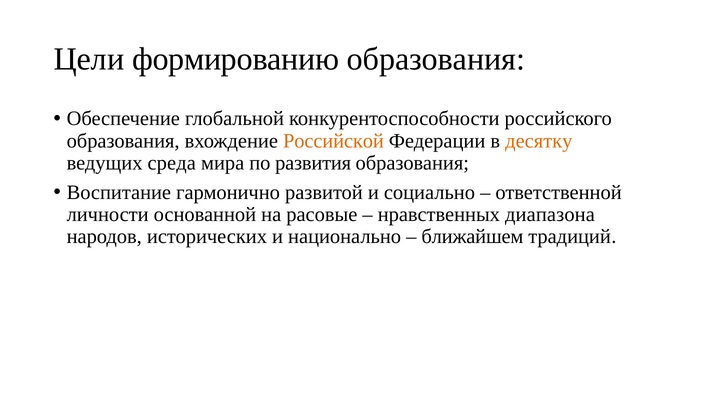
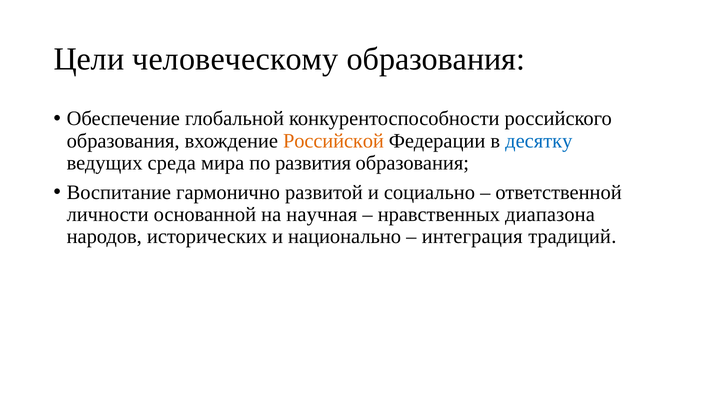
формированию: формированию -> человеческому
десятку colour: orange -> blue
расовые: расовые -> научная
ближайшем: ближайшем -> интеграция
